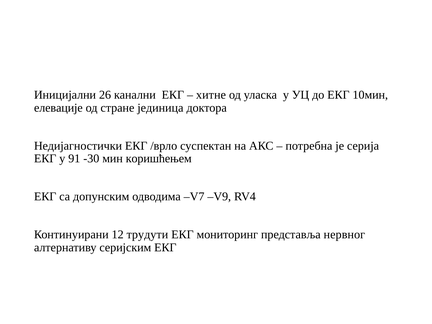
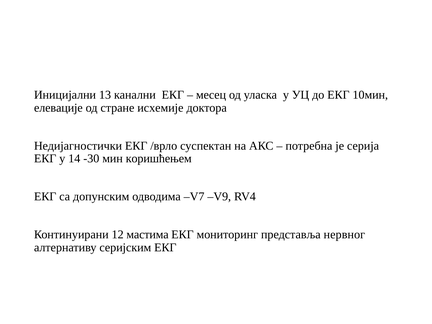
26: 26 -> 13
хитне: хитне -> месец
јединица: јединица -> исхемије
91: 91 -> 14
трудути: трудути -> мастима
